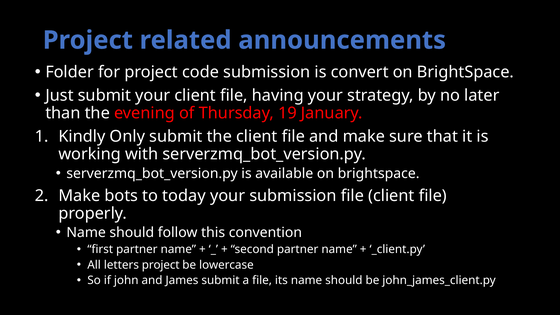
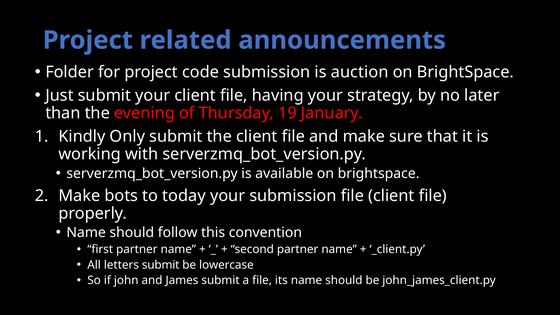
convert: convert -> auction
letters project: project -> submit
